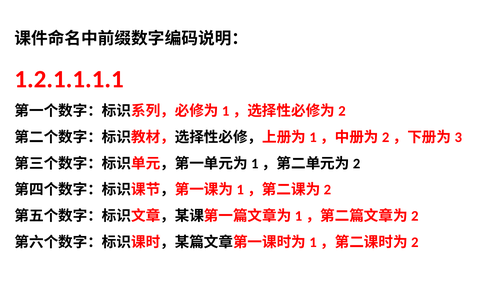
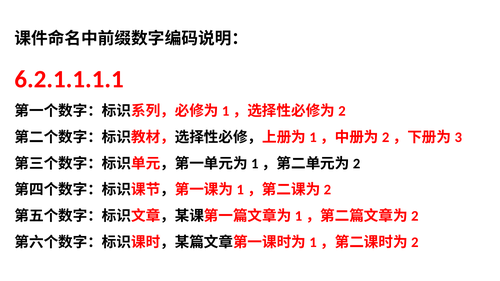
1.2.1.1.1.1: 1.2.1.1.1.1 -> 6.2.1.1.1.1
